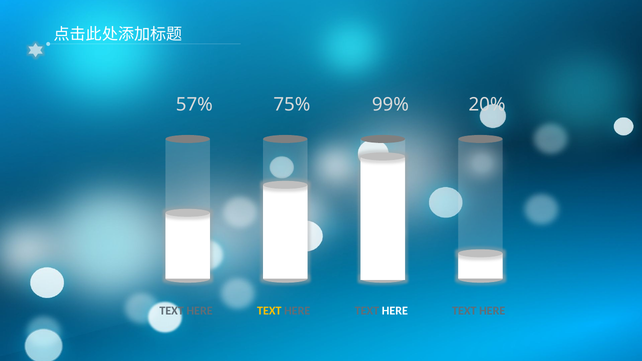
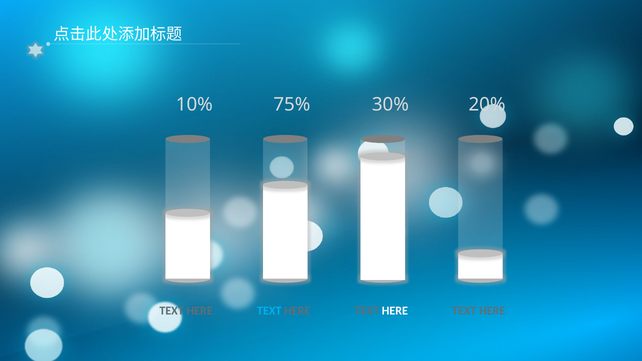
57%: 57% -> 10%
99%: 99% -> 30%
TEXT at (269, 311) colour: yellow -> light blue
